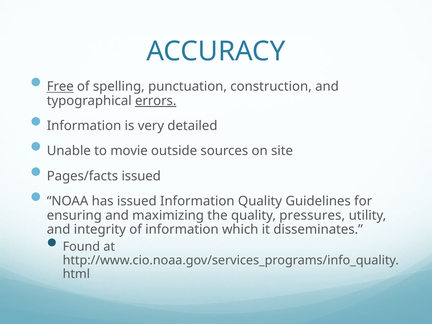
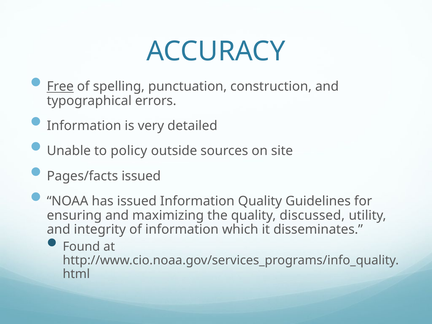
errors underline: present -> none
movie: movie -> policy
pressures: pressures -> discussed
